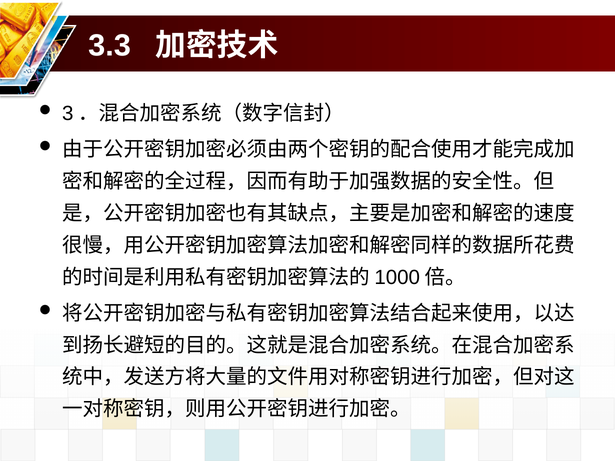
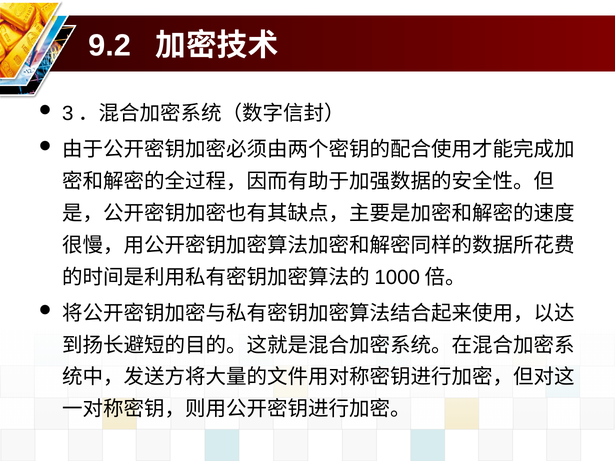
3.3: 3.3 -> 9.2
